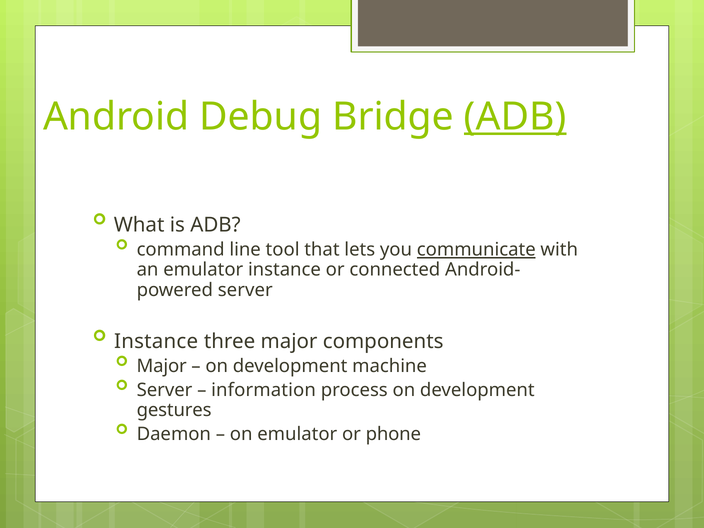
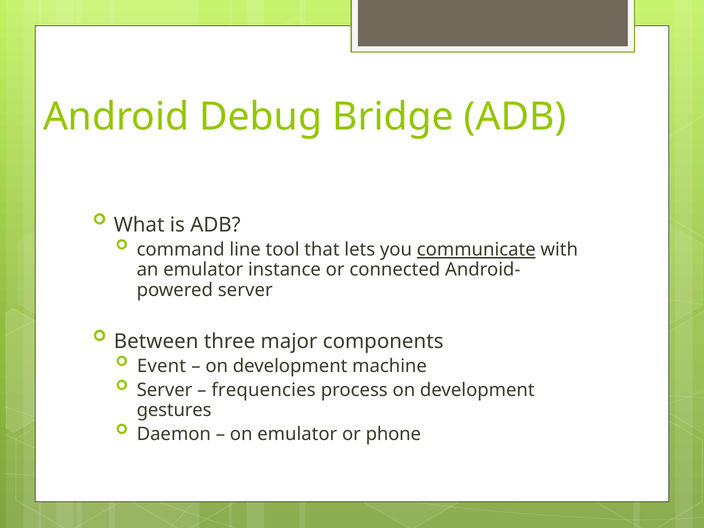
ADB at (515, 117) underline: present -> none
Instance at (156, 342): Instance -> Between
Major at (162, 366): Major -> Event
information: information -> frequencies
